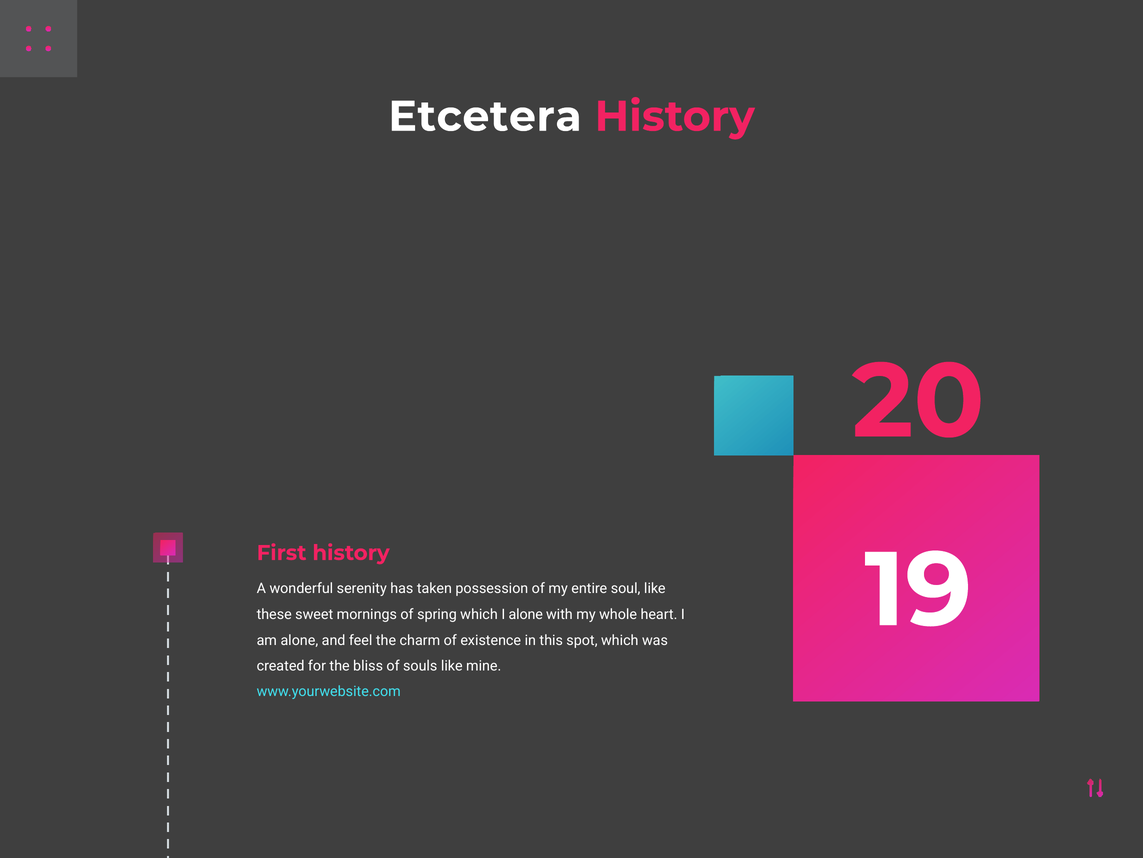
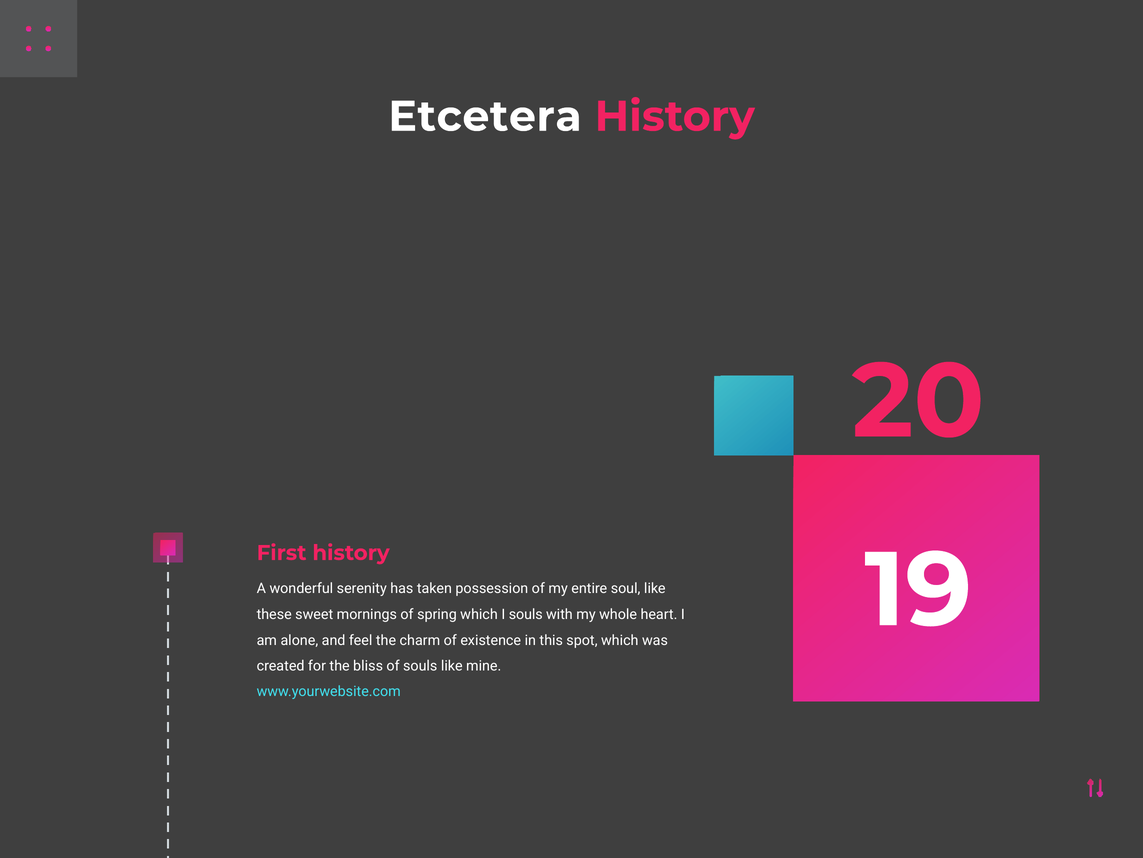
I alone: alone -> souls
